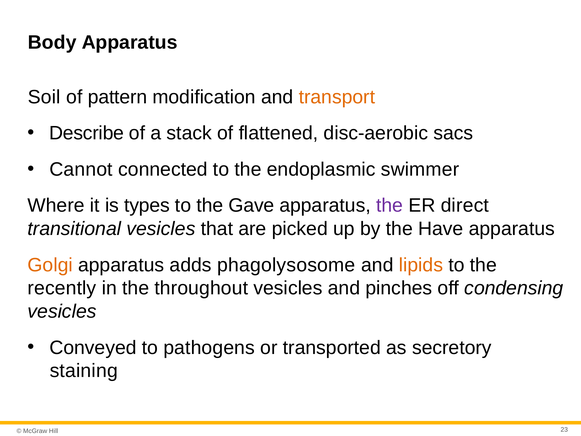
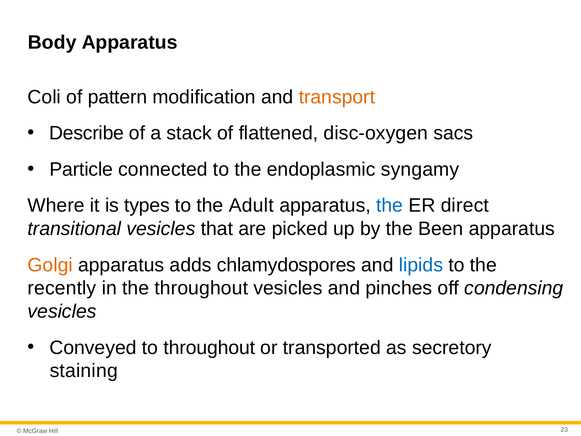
Soil: Soil -> Coli
disc-aerobic: disc-aerobic -> disc-oxygen
Cannot: Cannot -> Particle
swimmer: swimmer -> syngamy
Gave: Gave -> Adult
the at (390, 205) colour: purple -> blue
Have: Have -> Been
phagolysosome: phagolysosome -> chlamydospores
lipids colour: orange -> blue
to pathogens: pathogens -> throughout
